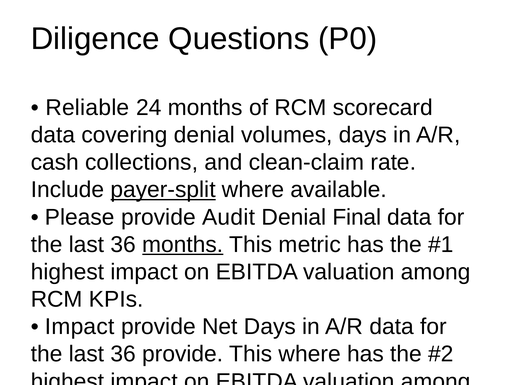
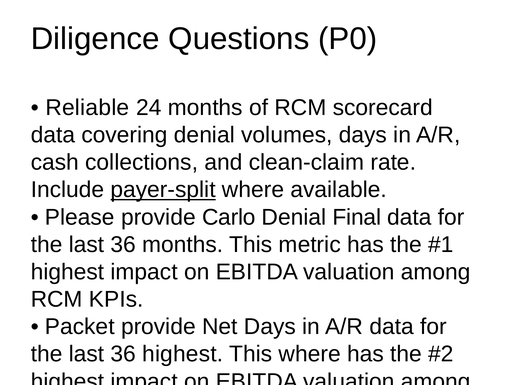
Audit: Audit -> Carlo
months at (183, 244) underline: present -> none
Impact at (80, 327): Impact -> Packet
36 provide: provide -> highest
